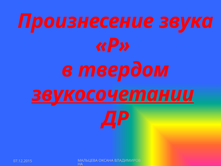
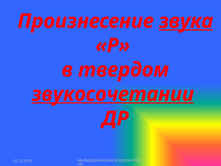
звука underline: none -> present
